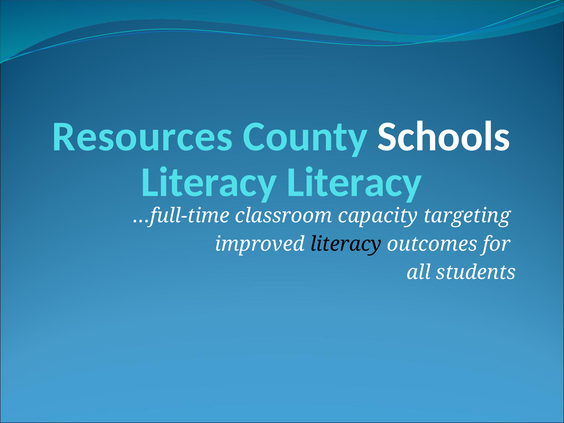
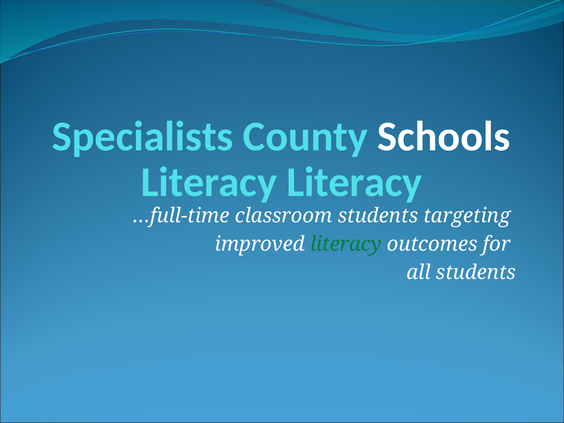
Resources: Resources -> Specialists
classroom capacity: capacity -> students
literacy at (346, 244) colour: black -> green
